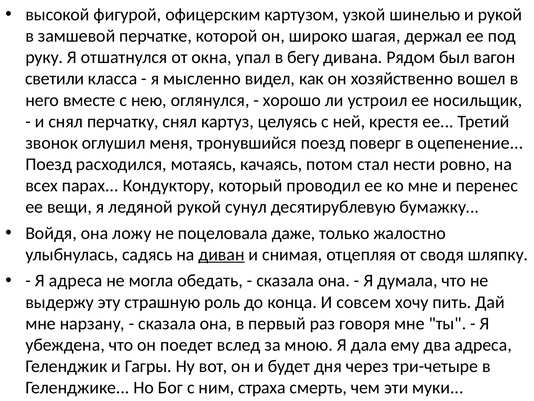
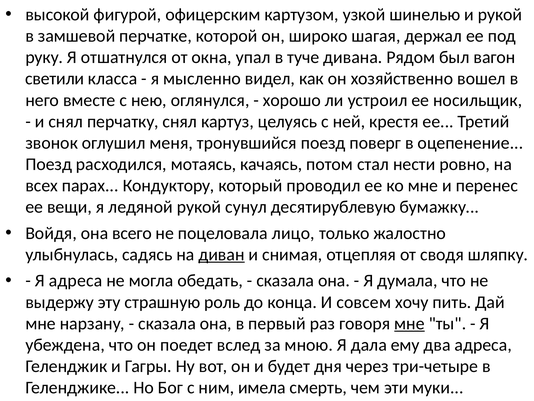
бегу: бегу -> туче
ложу: ложу -> всего
даже: даже -> лицо
мне at (409, 323) underline: none -> present
страха: страха -> имела
